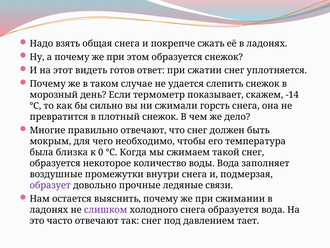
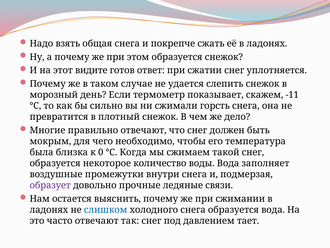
видеть: видеть -> видите
-14: -14 -> -11
слишком colour: purple -> blue
